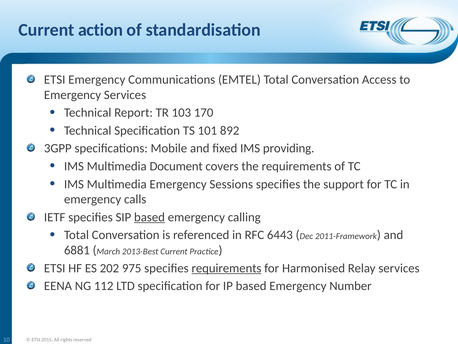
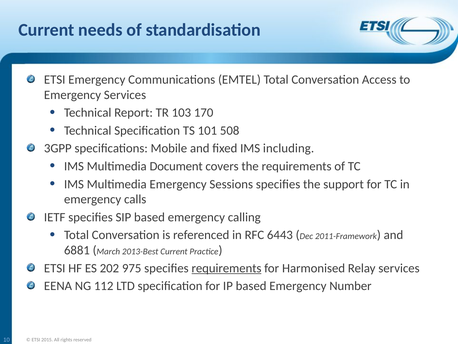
action: action -> needs
892: 892 -> 508
providing: providing -> including
based at (149, 217) underline: present -> none
